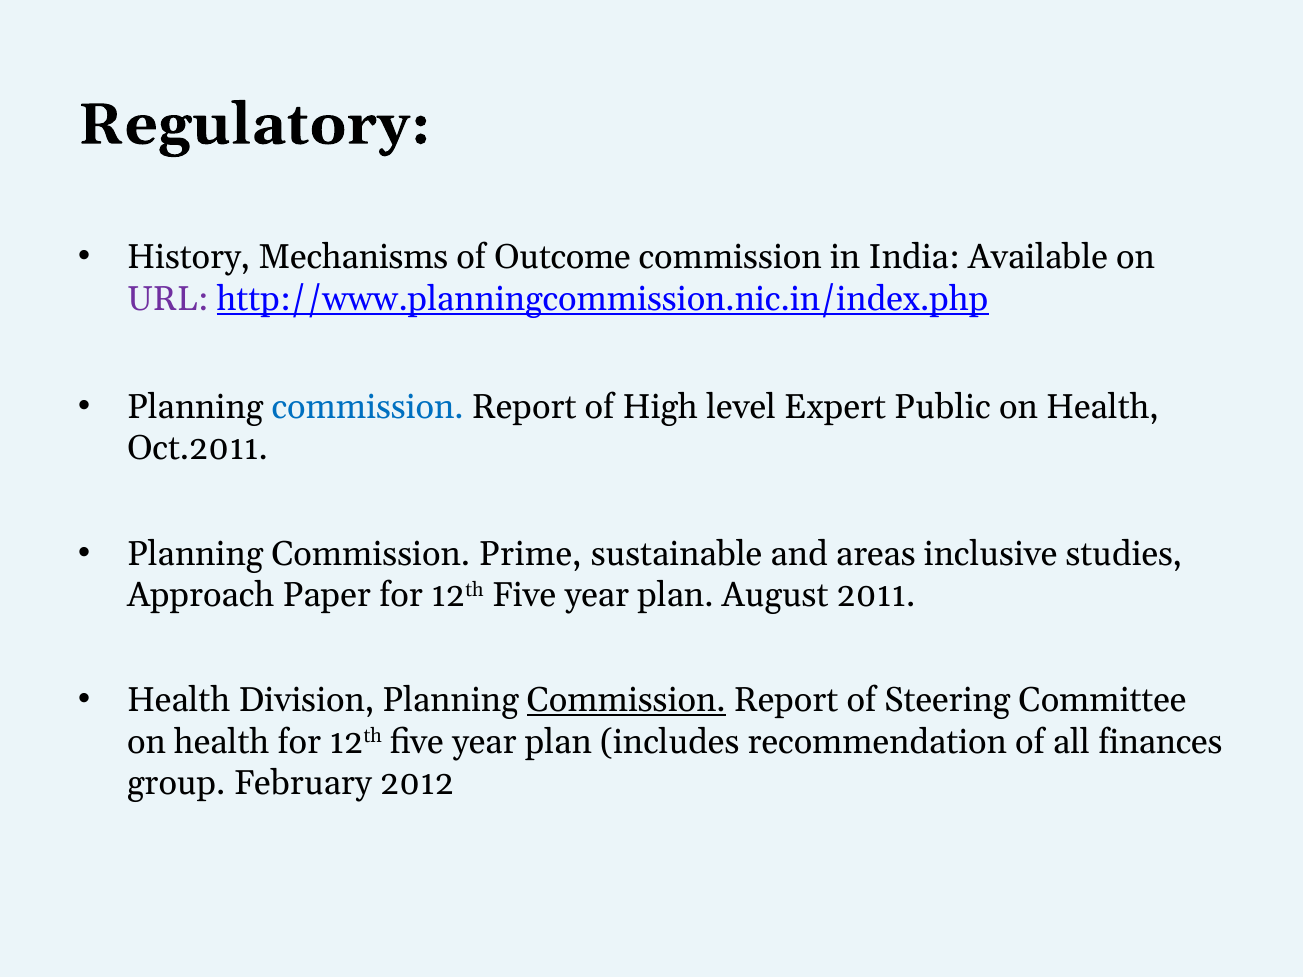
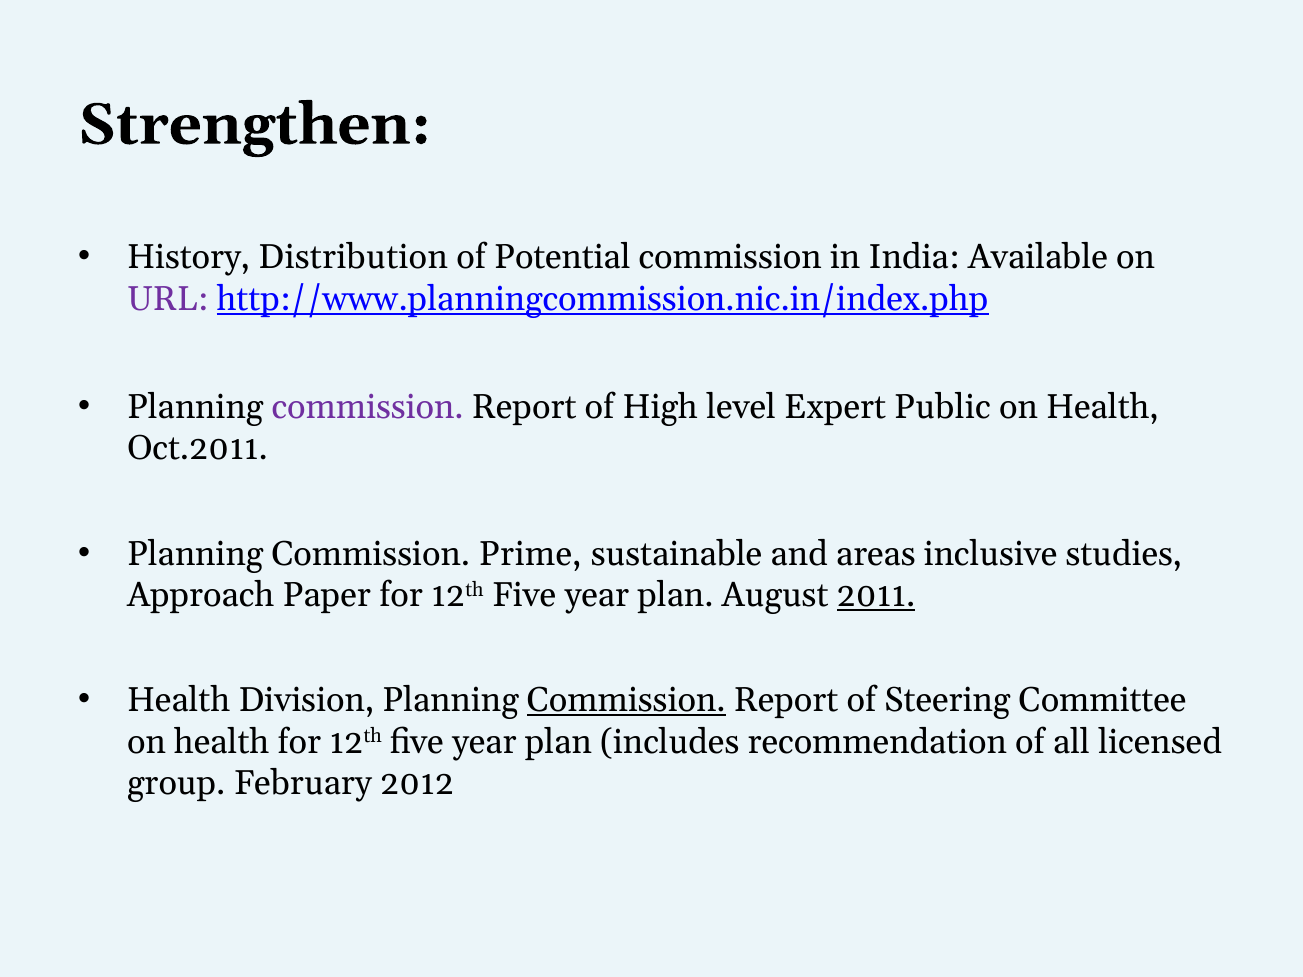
Regulatory: Regulatory -> Strengthen
Mechanisms: Mechanisms -> Distribution
Outcome: Outcome -> Potential
commission at (368, 407) colour: blue -> purple
2011 underline: none -> present
finances: finances -> licensed
